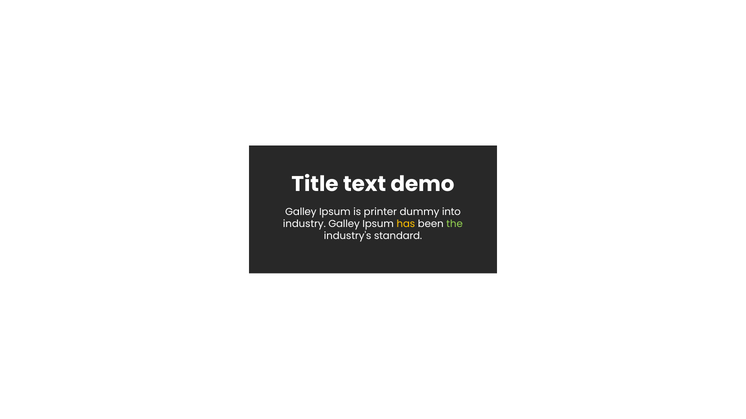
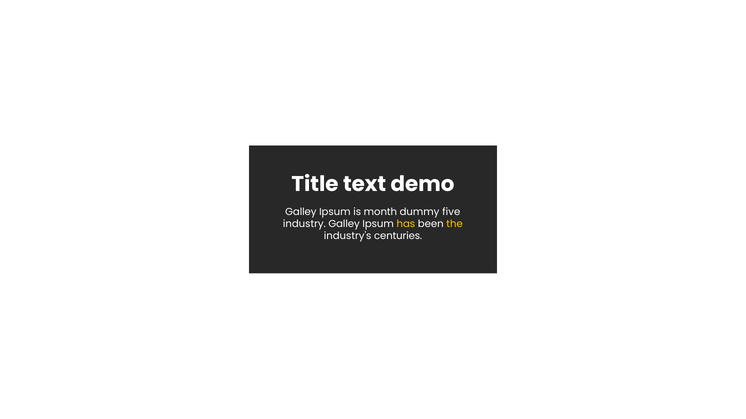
printer: printer -> month
into: into -> five
the colour: light green -> yellow
standard: standard -> centuries
